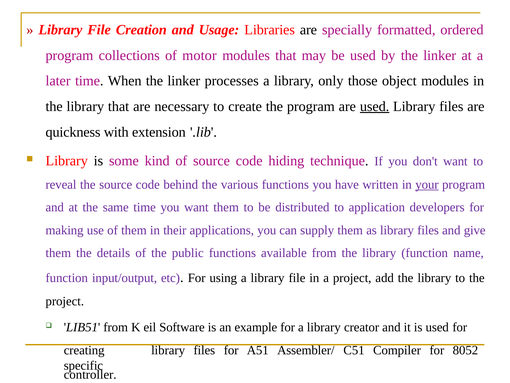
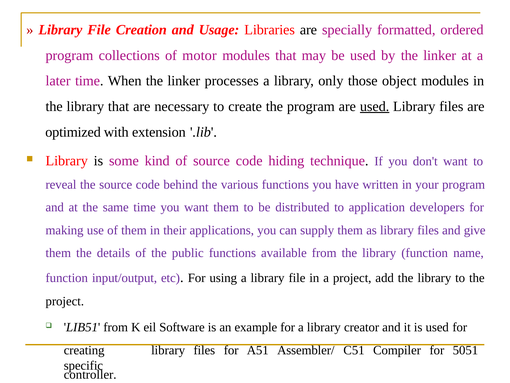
quickness: quickness -> optimized
your underline: present -> none
8052: 8052 -> 5051
